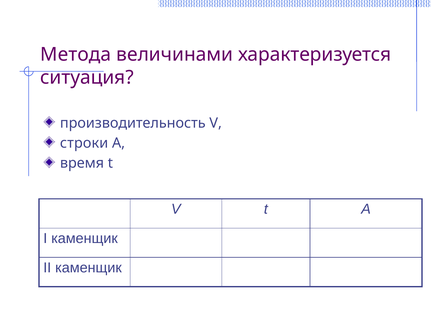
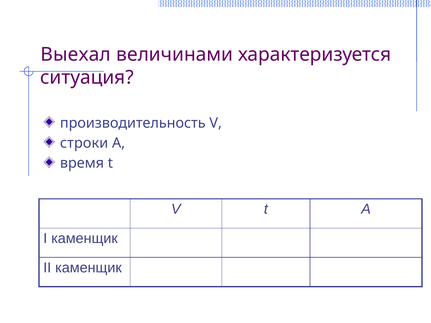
Метода: Метода -> Выехал
